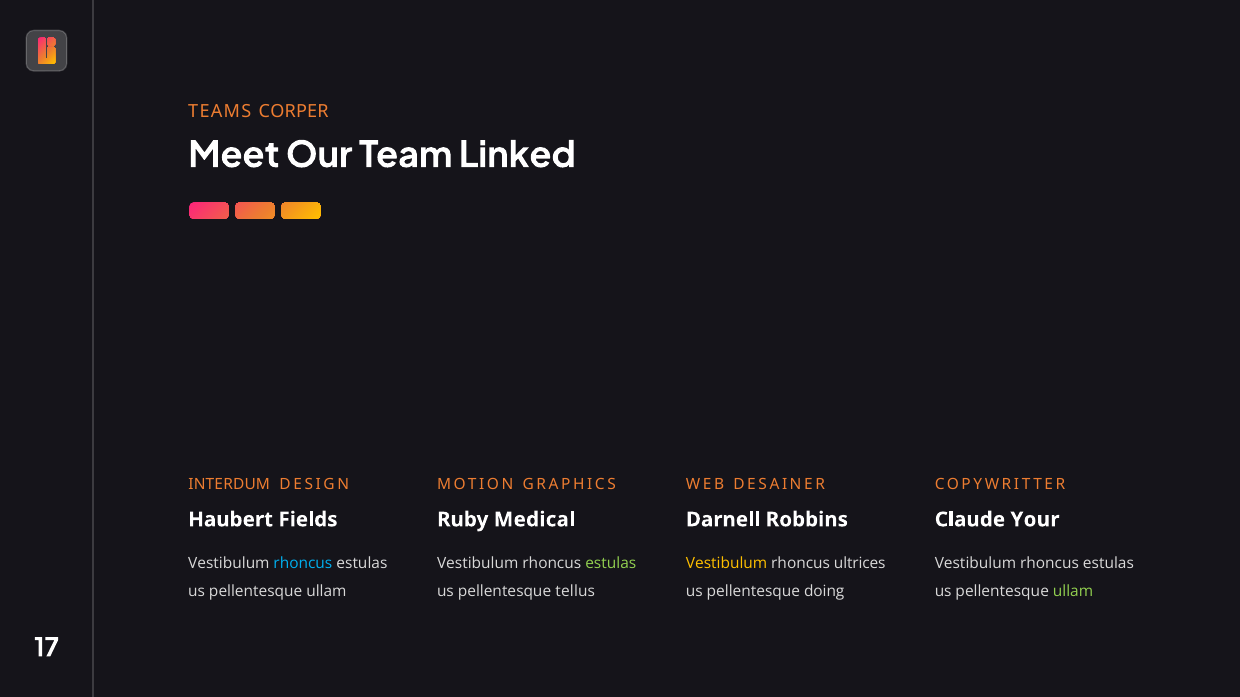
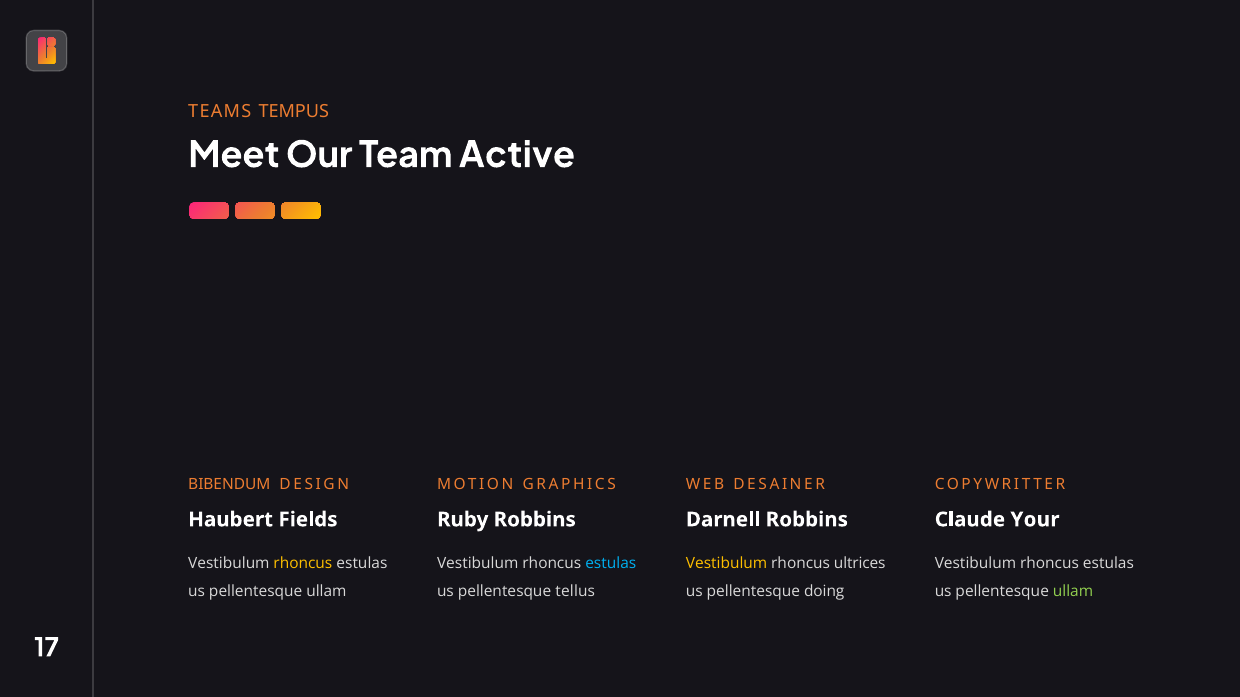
CORPER: CORPER -> TEMPUS
Linked: Linked -> Active
INTERDUM: INTERDUM -> BIBENDUM
Ruby Medical: Medical -> Robbins
rhoncus at (303, 564) colour: light blue -> yellow
estulas at (611, 564) colour: light green -> light blue
